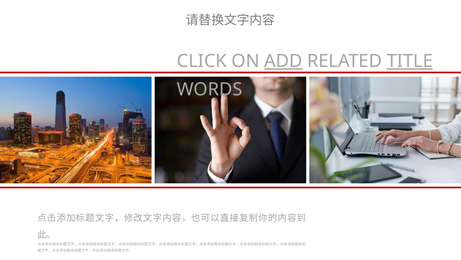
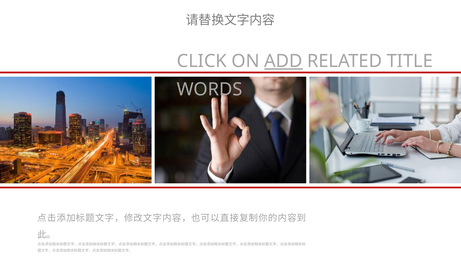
TITLE underline: present -> none
